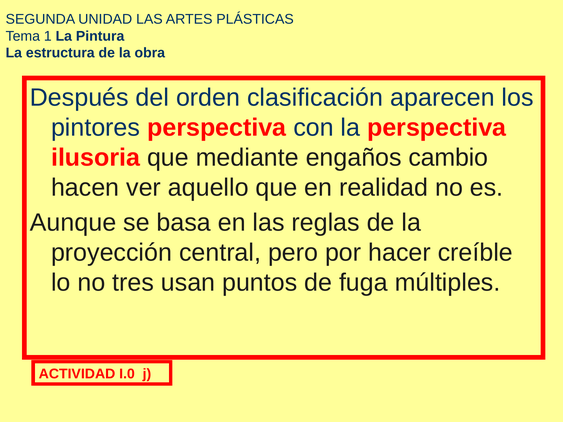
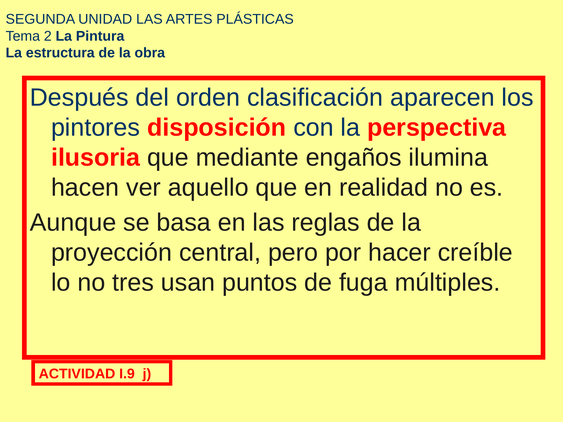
1: 1 -> 2
pintores perspectiva: perspectiva -> disposición
cambio: cambio -> ilumina
I.0: I.0 -> I.9
